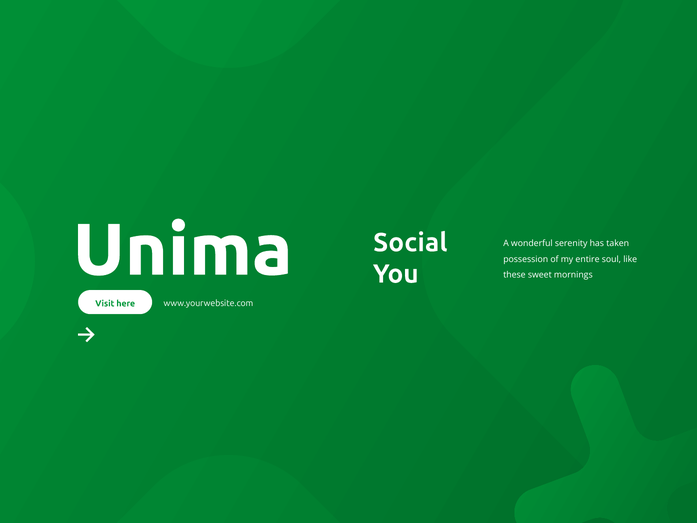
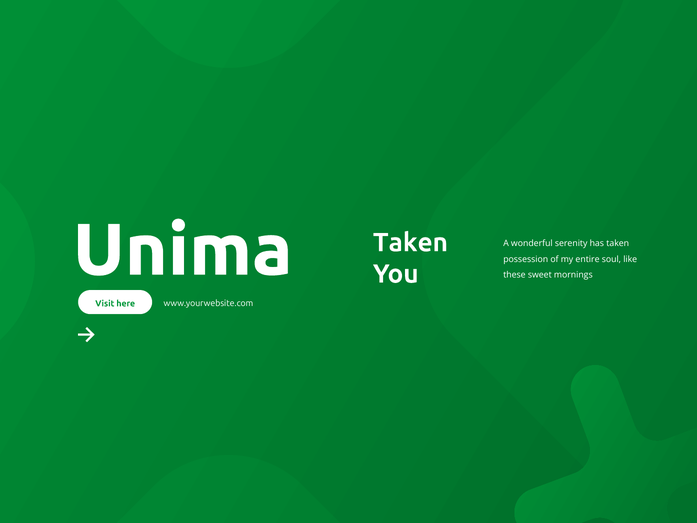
Social at (410, 242): Social -> Taken
